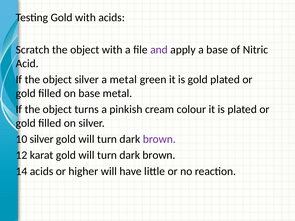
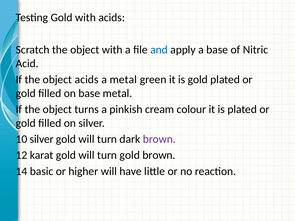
and colour: purple -> blue
object silver: silver -> acids
dark at (130, 155): dark -> gold
14 acids: acids -> basic
